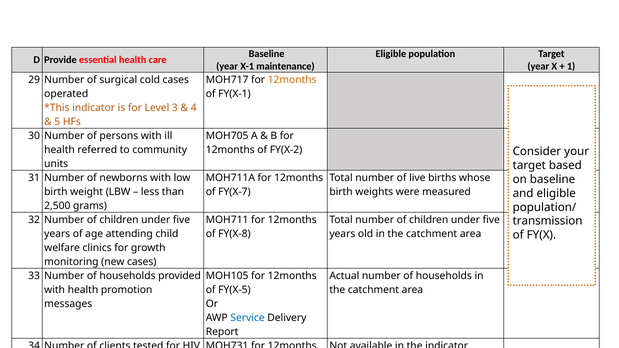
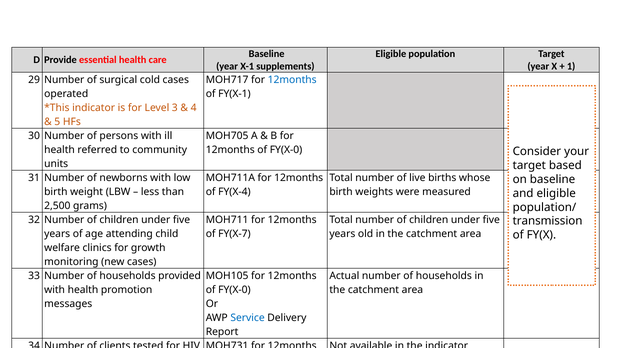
maintenance: maintenance -> supplements
12months at (292, 80) colour: orange -> blue
FY(X-2 at (286, 150): FY(X-2 -> FY(X-0
FY(X-7: FY(X-7 -> FY(X-4
FY(X-8: FY(X-8 -> FY(X-7
FY(X-5 at (234, 290): FY(X-5 -> FY(X-0
